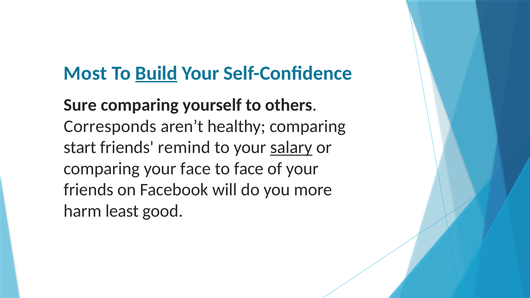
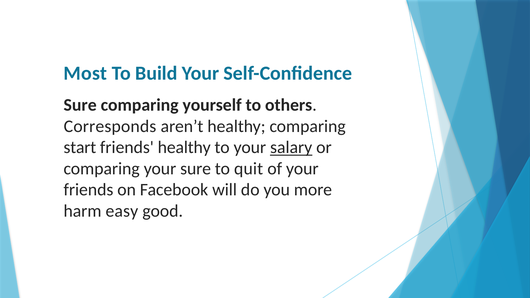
Build underline: present -> none
friends remind: remind -> healthy
your face: face -> sure
to face: face -> quit
least: least -> easy
